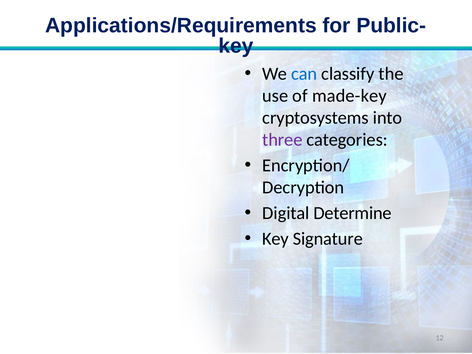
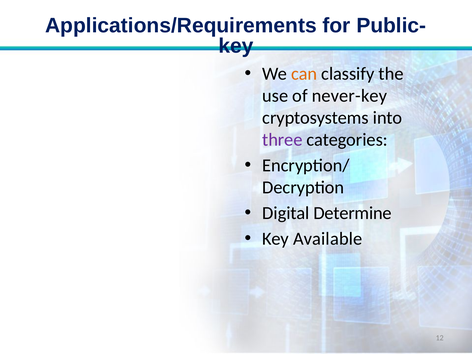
can colour: blue -> orange
made-key: made-key -> never-key
Signature: Signature -> Available
